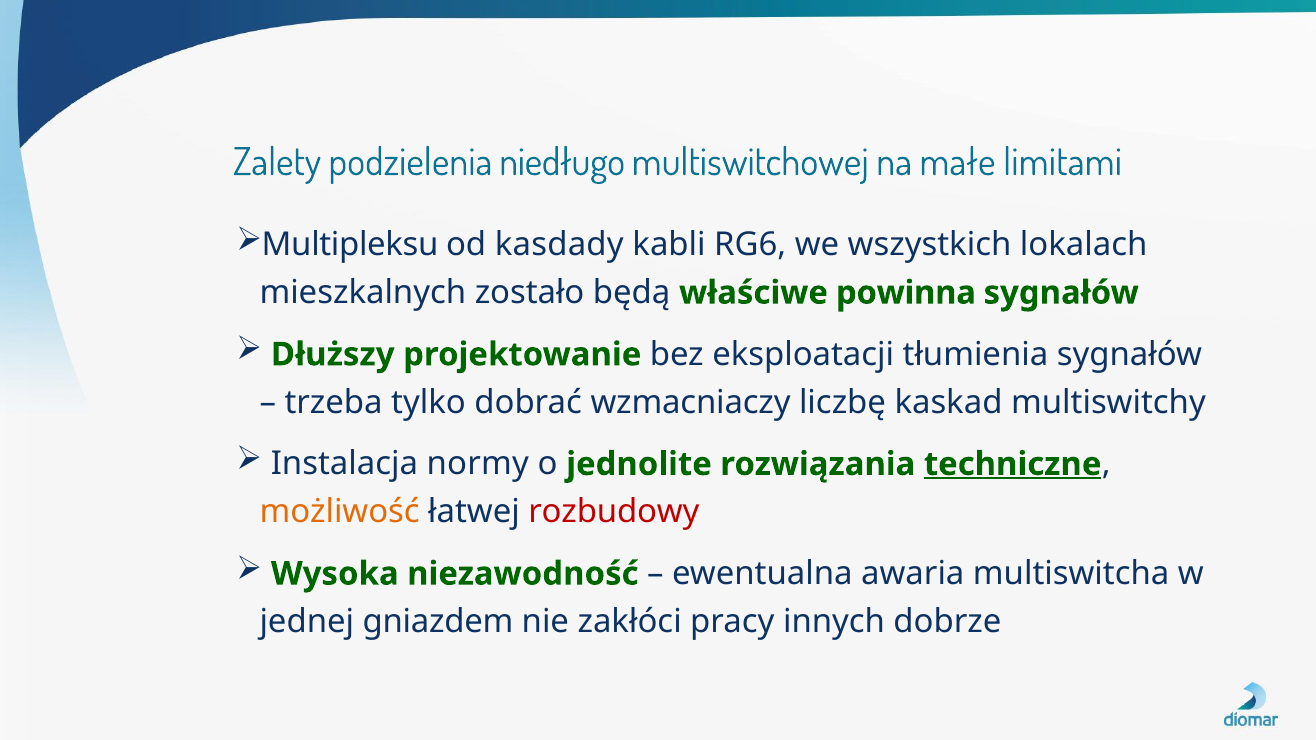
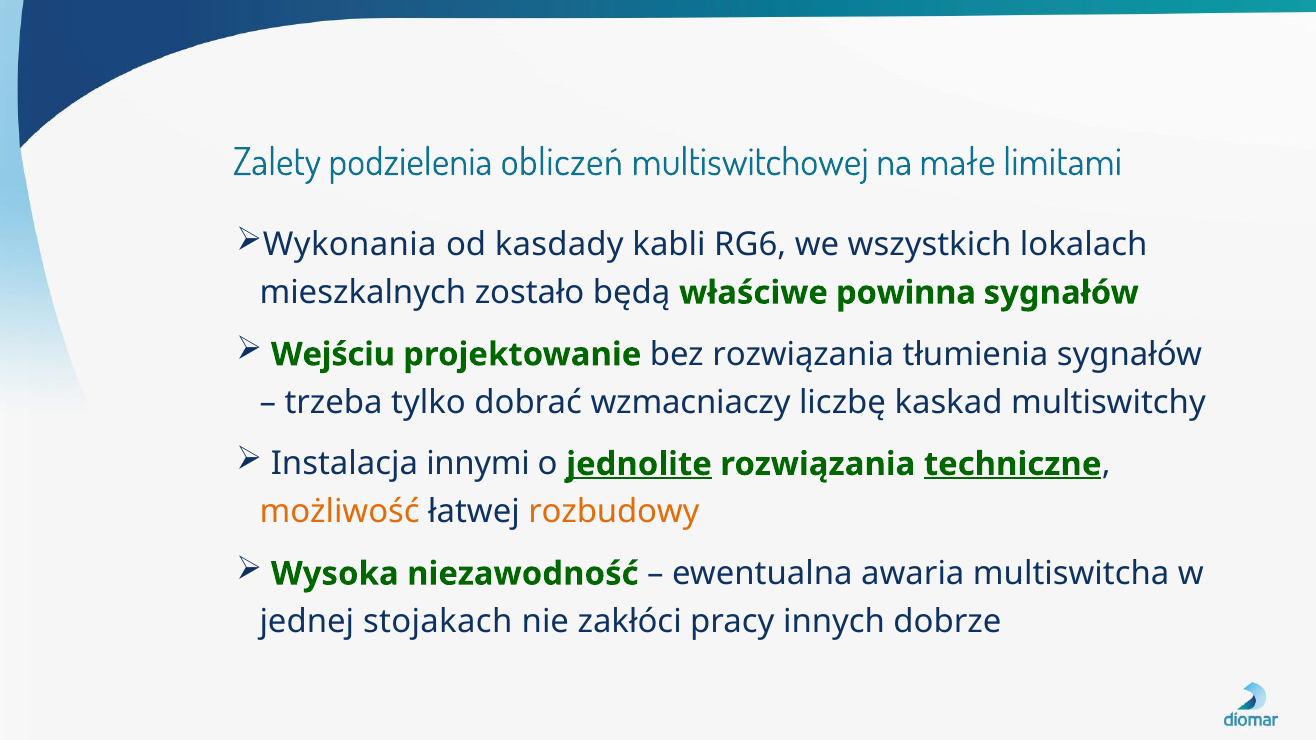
niedługo: niedługo -> obliczeń
Multipleksu: Multipleksu -> Wykonania
Dłuższy: Dłuższy -> Wejściu
bez eksploatacji: eksploatacji -> rozwiązania
normy: normy -> innymi
jednolite underline: none -> present
rozbudowy colour: red -> orange
gniazdem: gniazdem -> stojakach
